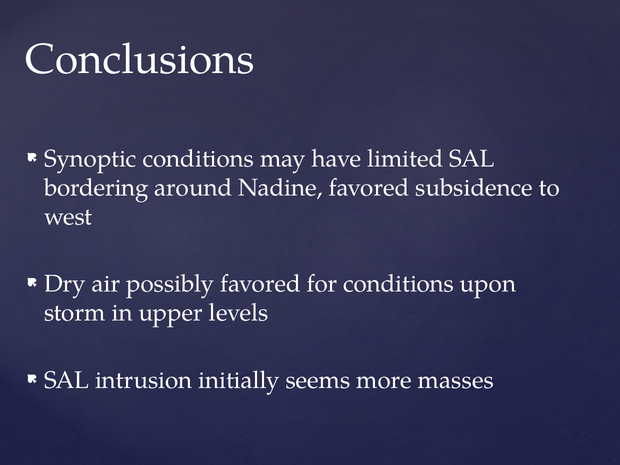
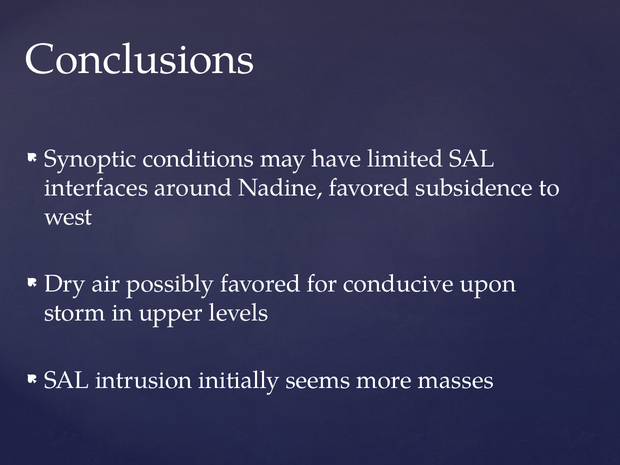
bordering: bordering -> interfaces
for conditions: conditions -> conducive
